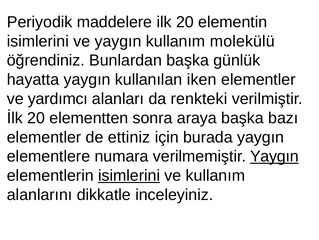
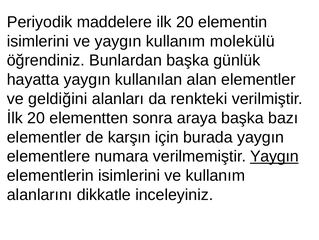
iken: iken -> alan
yardımcı: yardımcı -> geldiğini
ettiniz: ettiniz -> karşın
isimlerini at (129, 175) underline: present -> none
